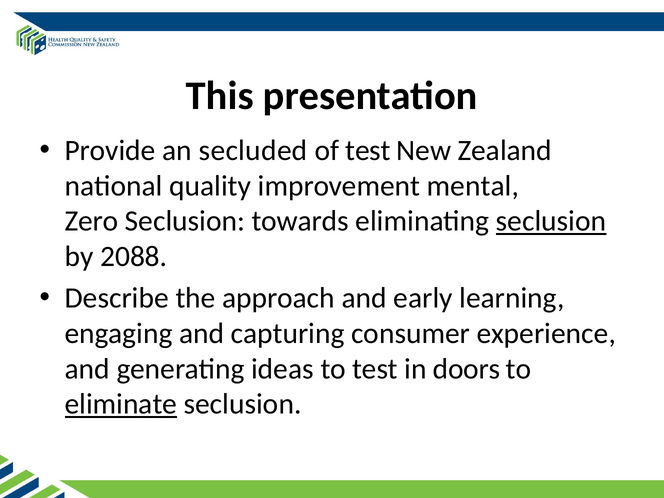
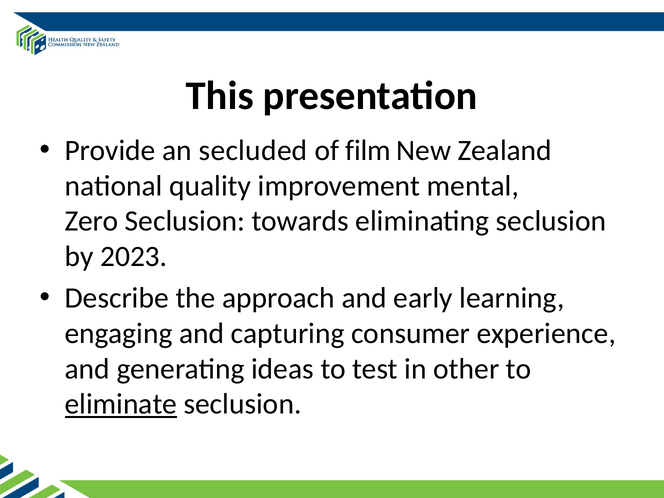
of test: test -> film
seclusion at (551, 221) underline: present -> none
2088: 2088 -> 2023
doors: doors -> other
